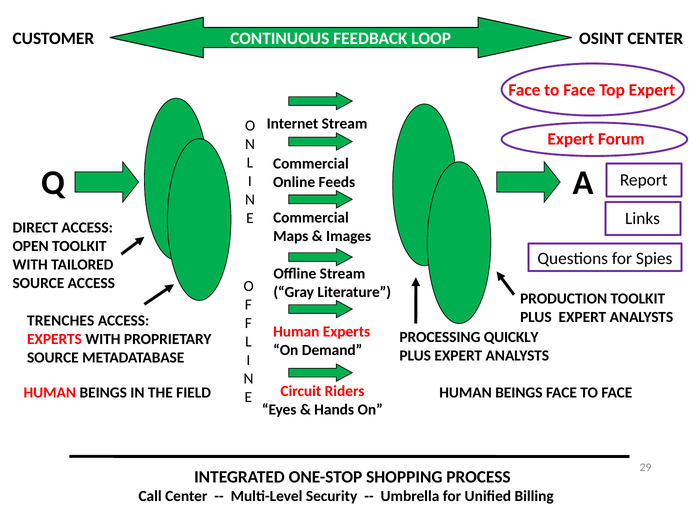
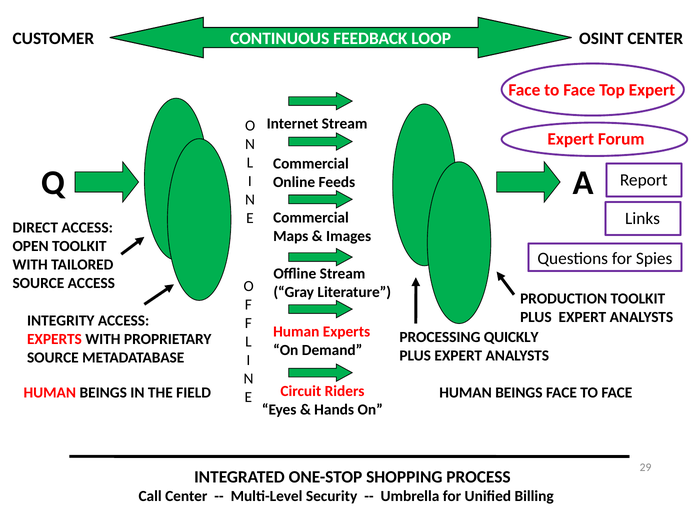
TRENCHES: TRENCHES -> INTEGRITY
